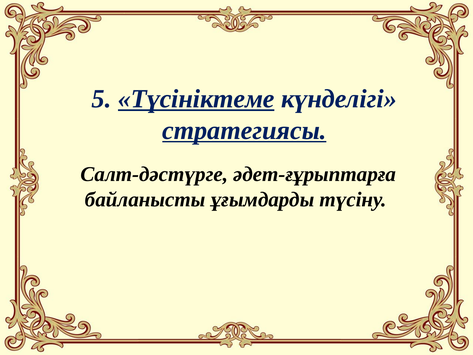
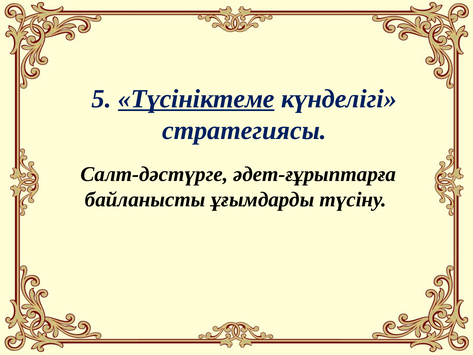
стратегиясы underline: present -> none
